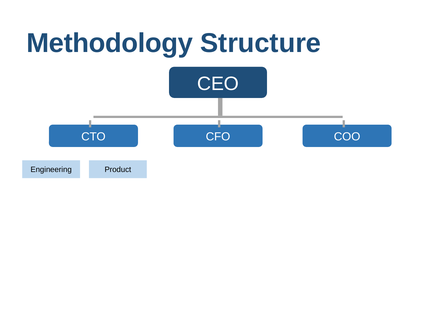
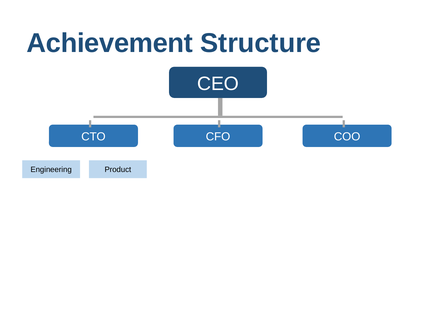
Methodology: Methodology -> Achievement
